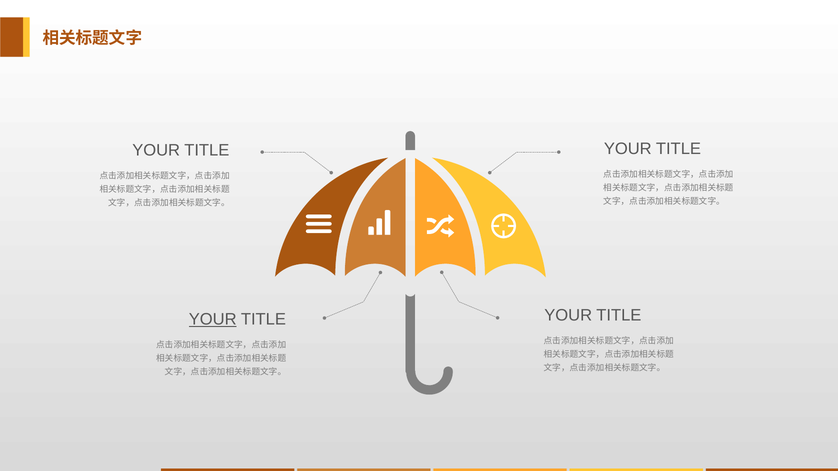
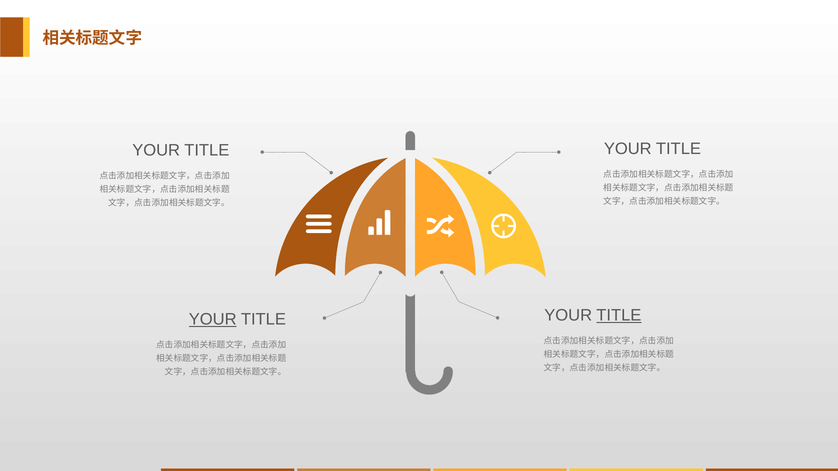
TITLE at (619, 315) underline: none -> present
